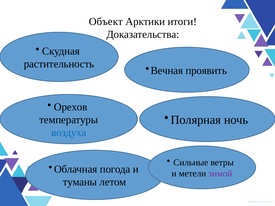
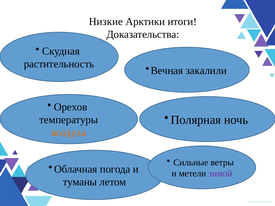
Объект: Объект -> Низкие
проявить: проявить -> закалили
воздуха colour: blue -> orange
